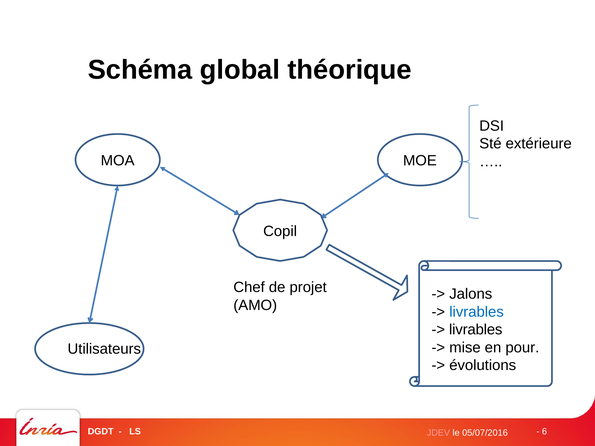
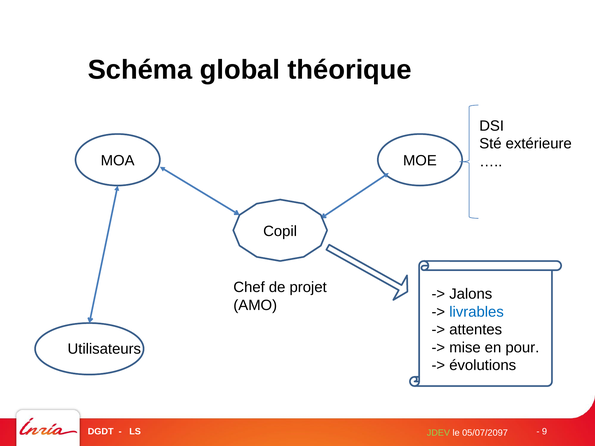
livrables at (476, 330): livrables -> attentes
6: 6 -> 9
JDEV colour: pink -> light green
05/07/2016: 05/07/2016 -> 05/07/2097
